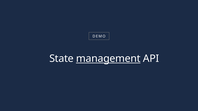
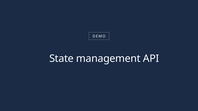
management underline: present -> none
